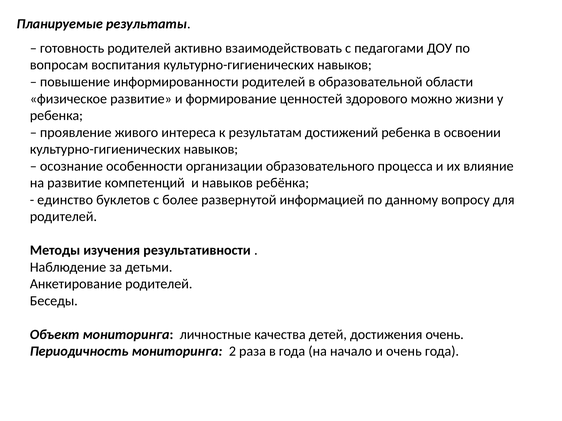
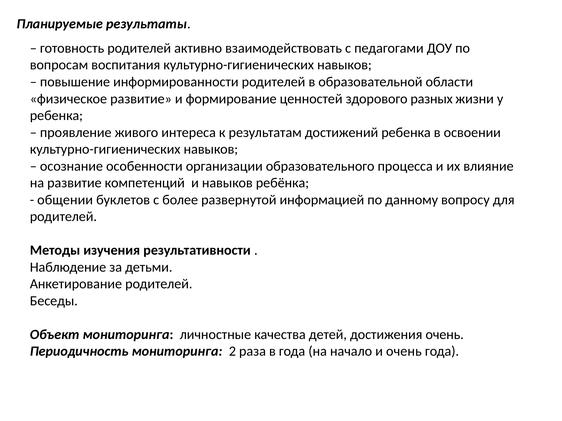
можно: можно -> разных
единство: единство -> общении
